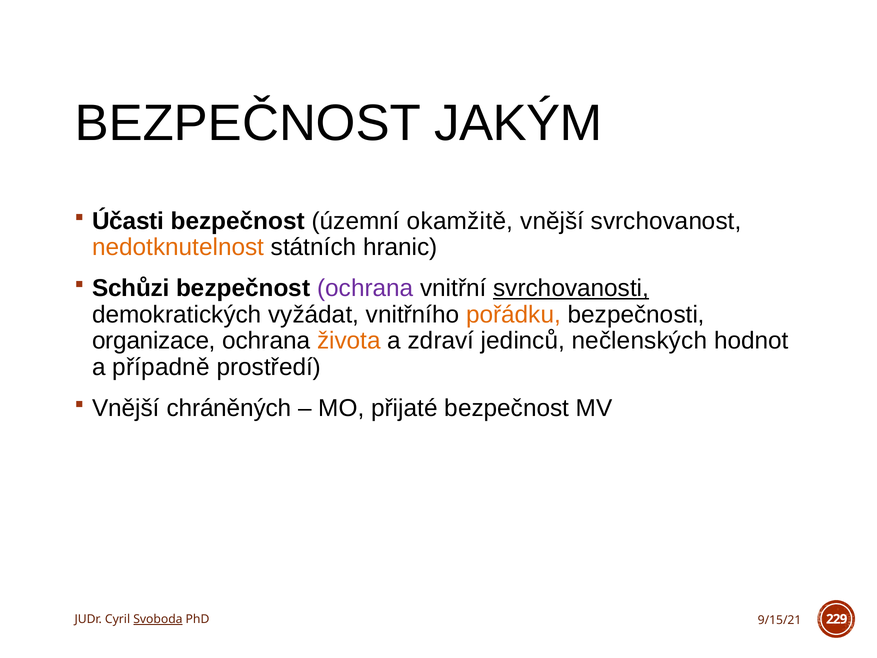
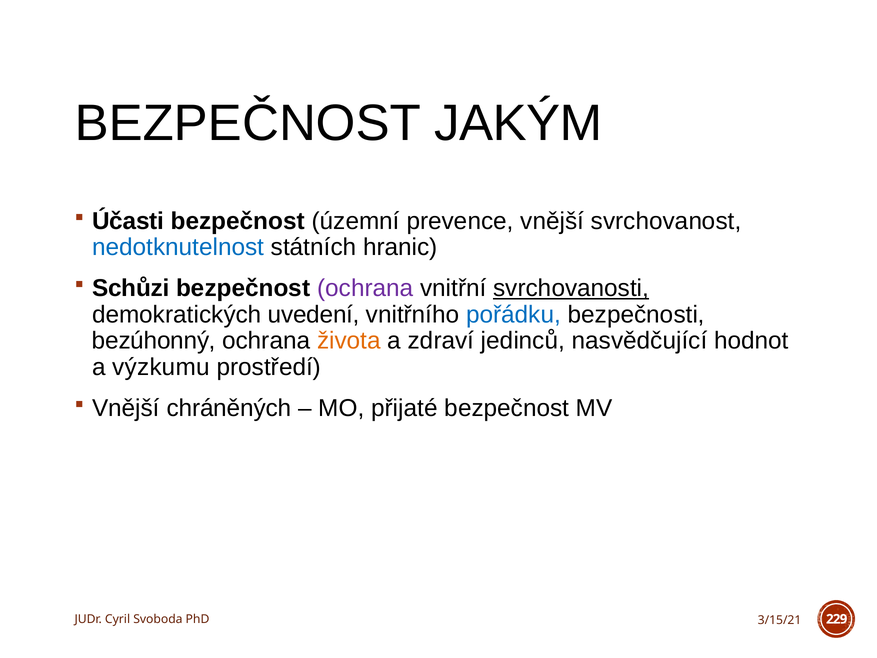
okamžitě: okamžitě -> prevence
nedotknutelnost colour: orange -> blue
vyžádat: vyžádat -> uvedení
pořádku colour: orange -> blue
organizace: organizace -> bezúhonný
nečlenských: nečlenských -> nasvědčující
případně: případně -> výzkumu
Svoboda underline: present -> none
9/15/21: 9/15/21 -> 3/15/21
